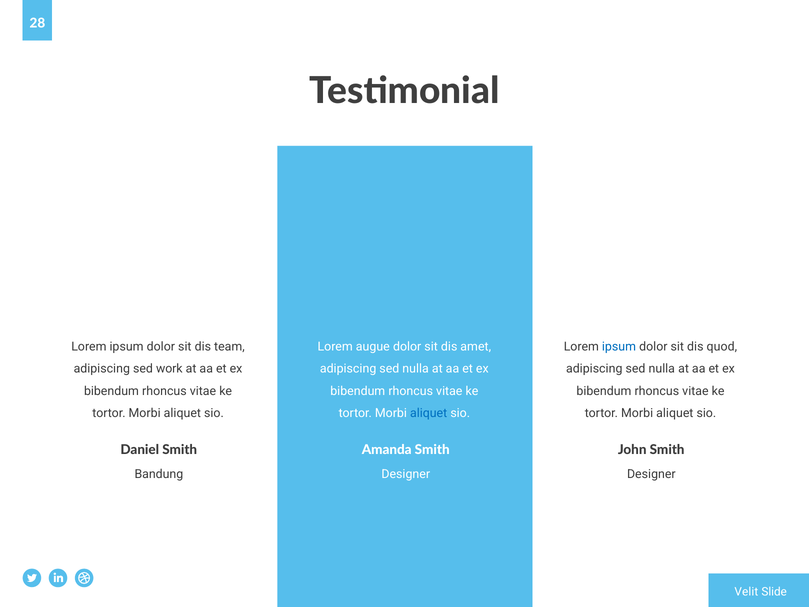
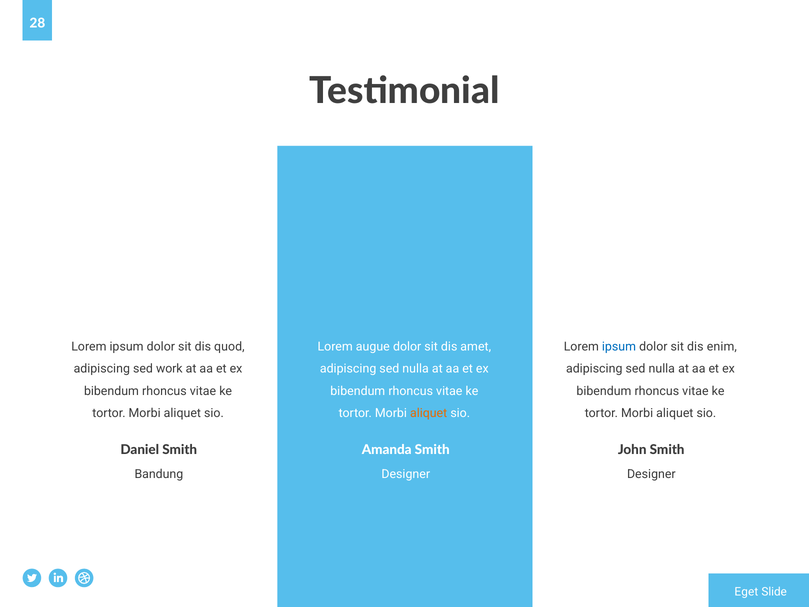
team: team -> quod
quod: quod -> enim
aliquet at (429, 413) colour: blue -> orange
Velit: Velit -> Eget
